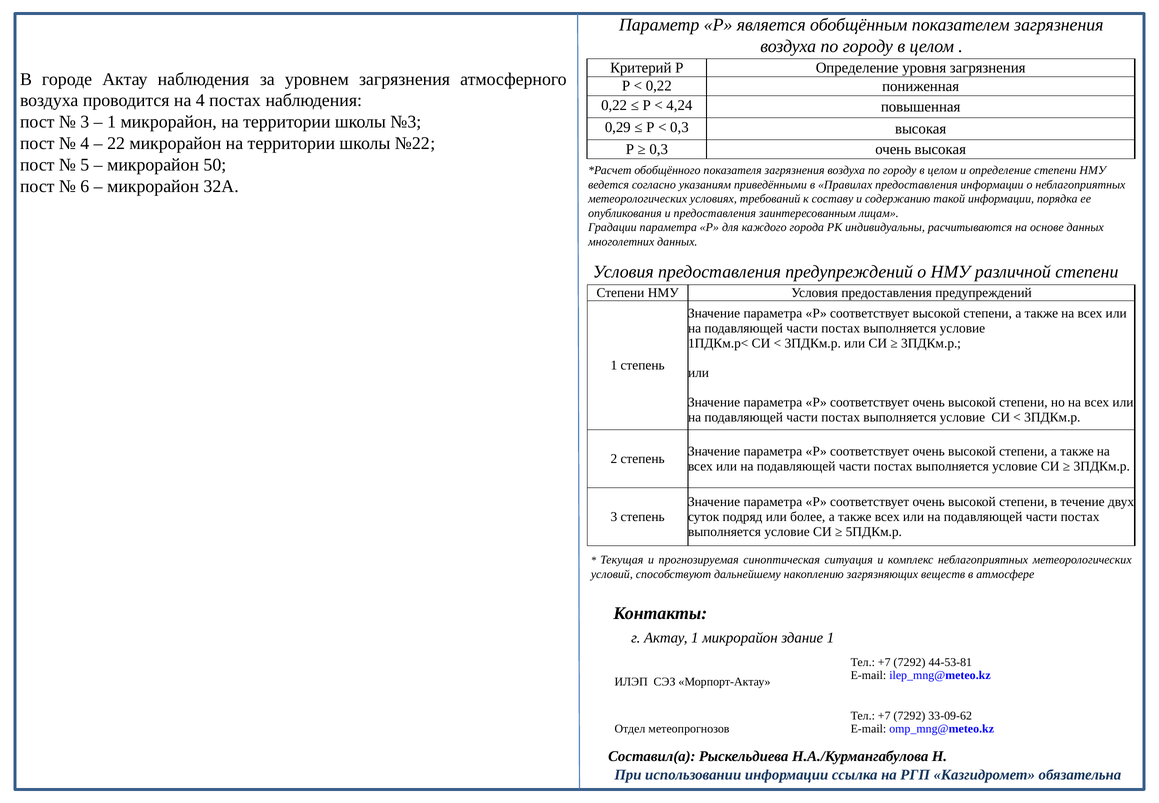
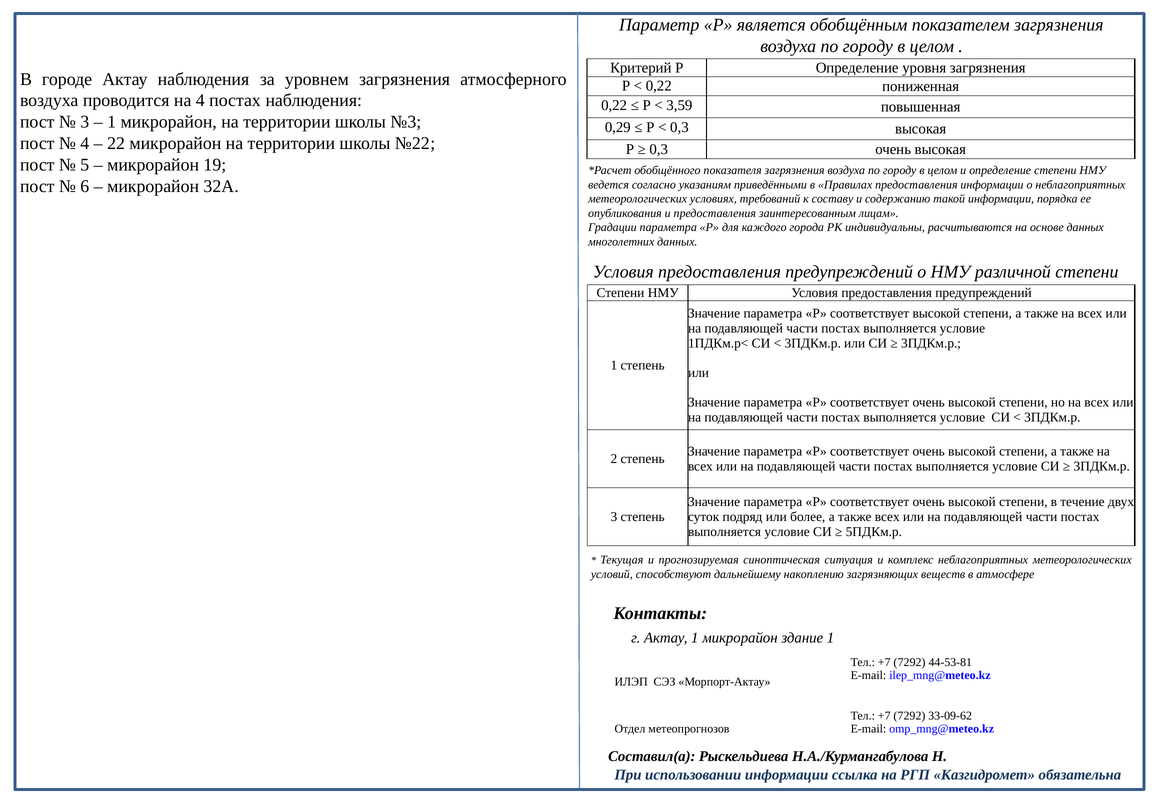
4,24: 4,24 -> 3,59
50: 50 -> 19
